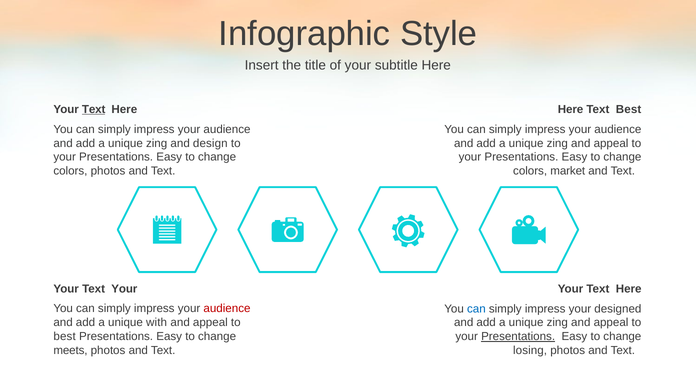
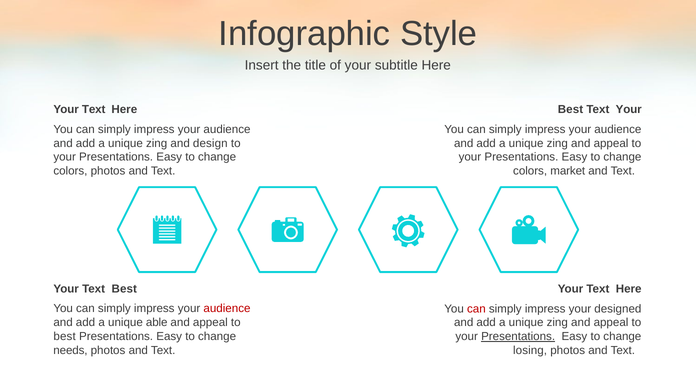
Text at (94, 110) underline: present -> none
Here at (571, 110): Here -> Best
Best at (629, 110): Best -> Your
Your Text Your: Your -> Best
can at (476, 309) colour: blue -> red
with: with -> able
meets: meets -> needs
